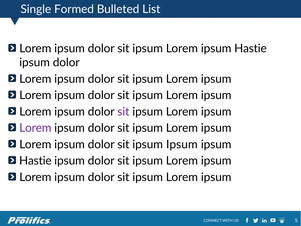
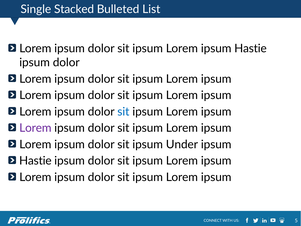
Formed: Formed -> Stacked
sit at (123, 112) colour: purple -> blue
sit ipsum Ipsum: Ipsum -> Under
